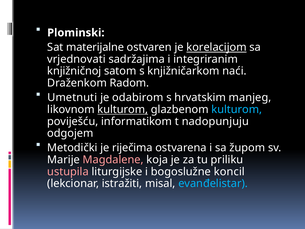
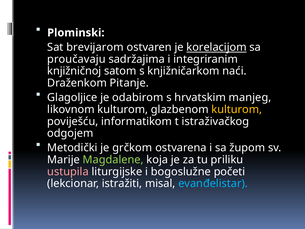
materijalne: materijalne -> brevijarom
vrjednovati: vrjednovati -> proučavaju
Radom: Radom -> Pitanje
Umetnuti: Umetnuti -> Glagoljice
kulturom at (123, 109) underline: present -> none
kulturom at (237, 109) colour: light blue -> yellow
nadopunjuju: nadopunjuju -> istraživačkog
riječima: riječima -> grčkom
Magdalene colour: pink -> light green
koncil: koncil -> početi
